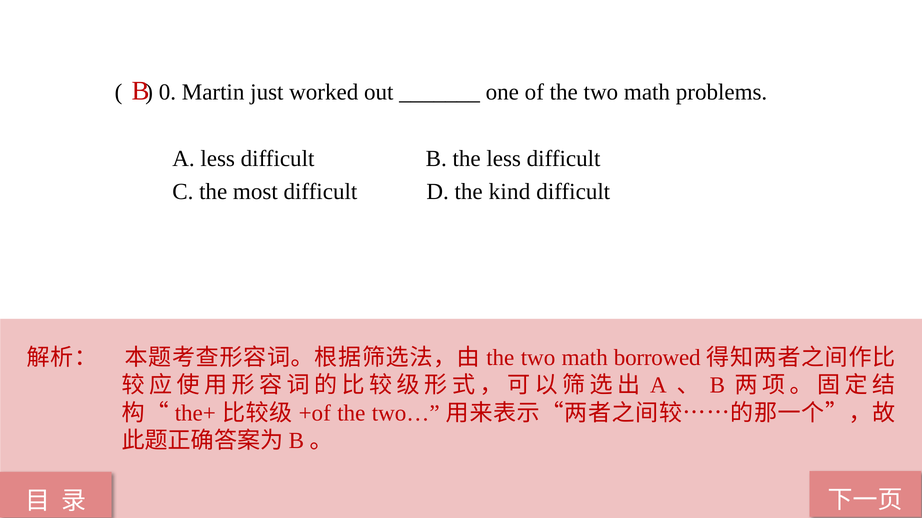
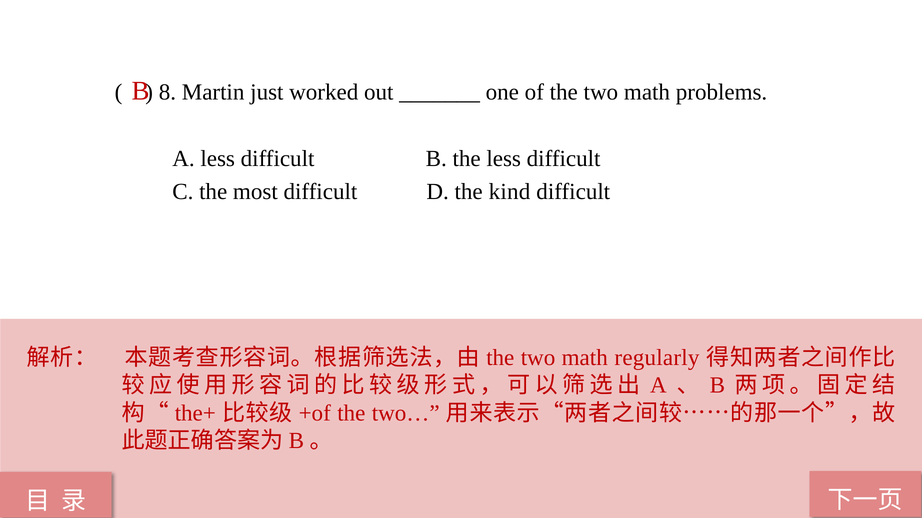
0: 0 -> 8
borrowed: borrowed -> regularly
